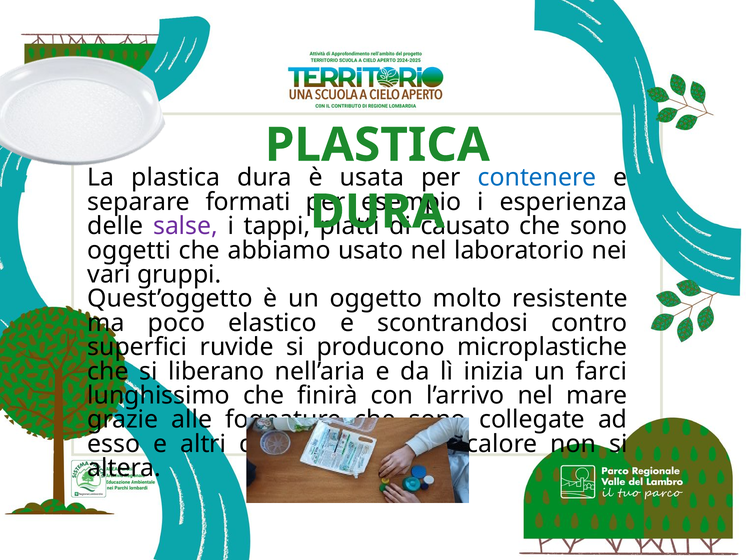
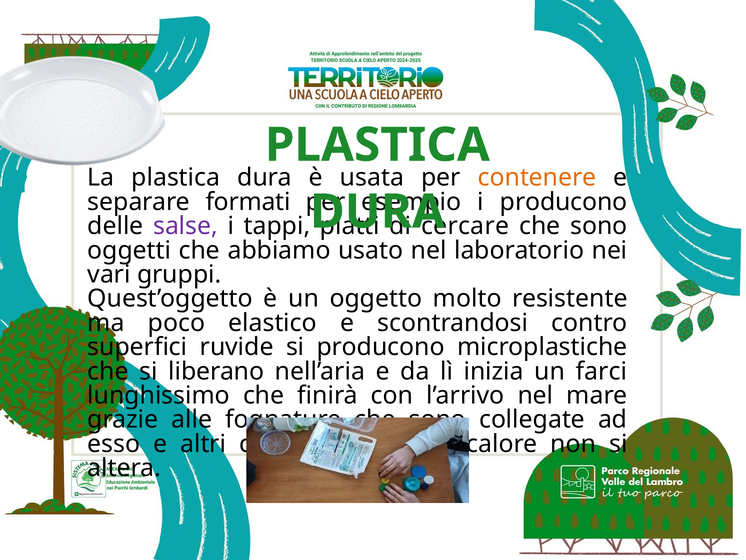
contenere colour: blue -> orange
i esperienza: esperienza -> producono
causato: causato -> cercare
